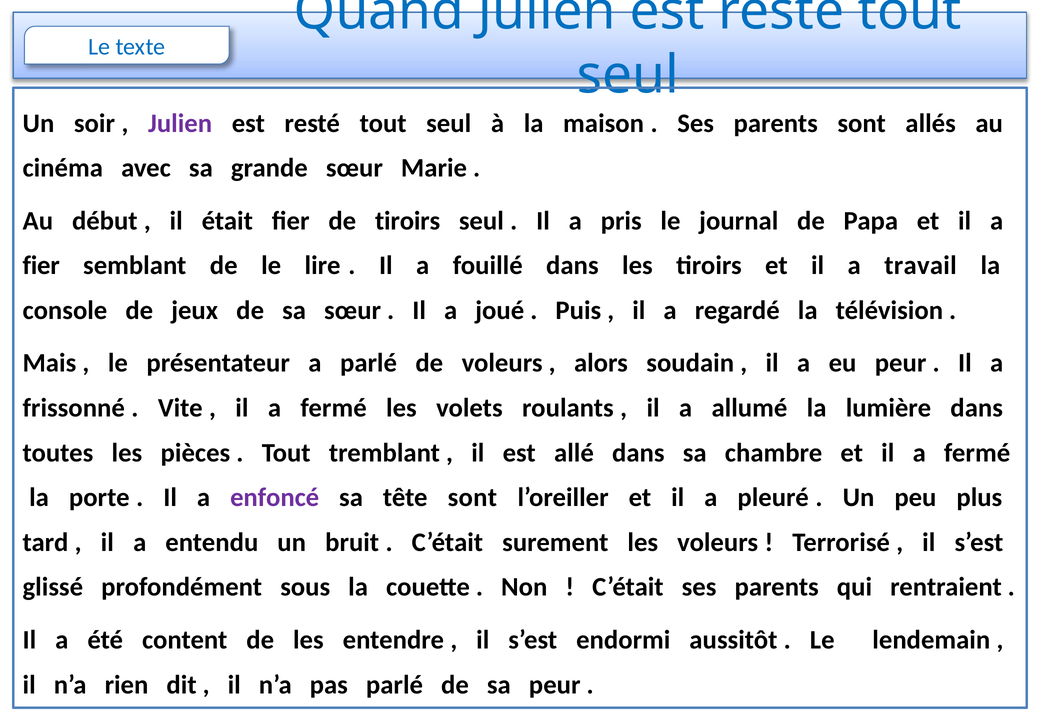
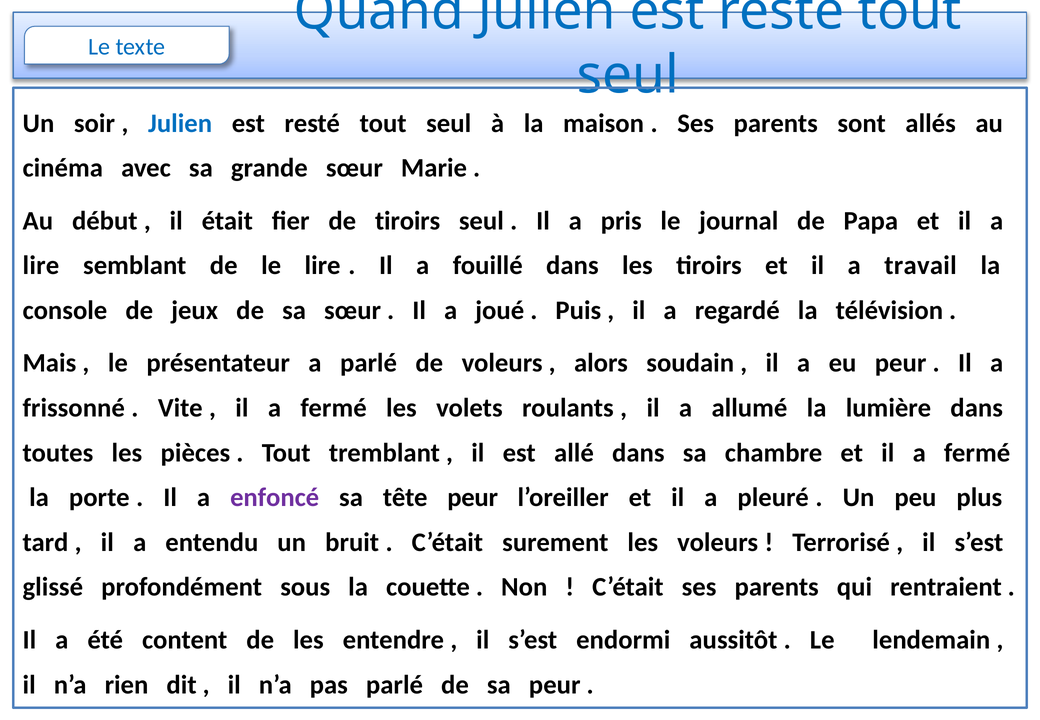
Julien at (180, 123) colour: purple -> blue
fier at (41, 266): fier -> lire
tête sont: sont -> peur
